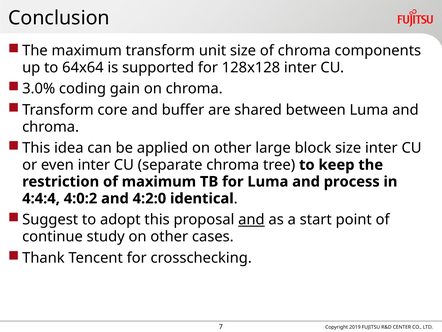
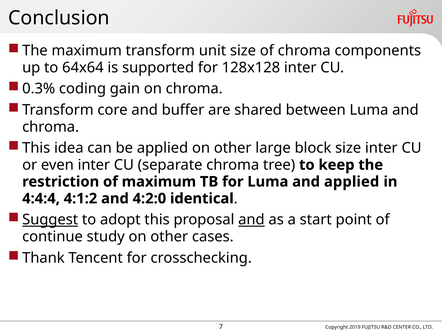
3.0%: 3.0% -> 0.3%
and process: process -> applied
4:0:2: 4:0:2 -> 4:1:2
Suggest underline: none -> present
